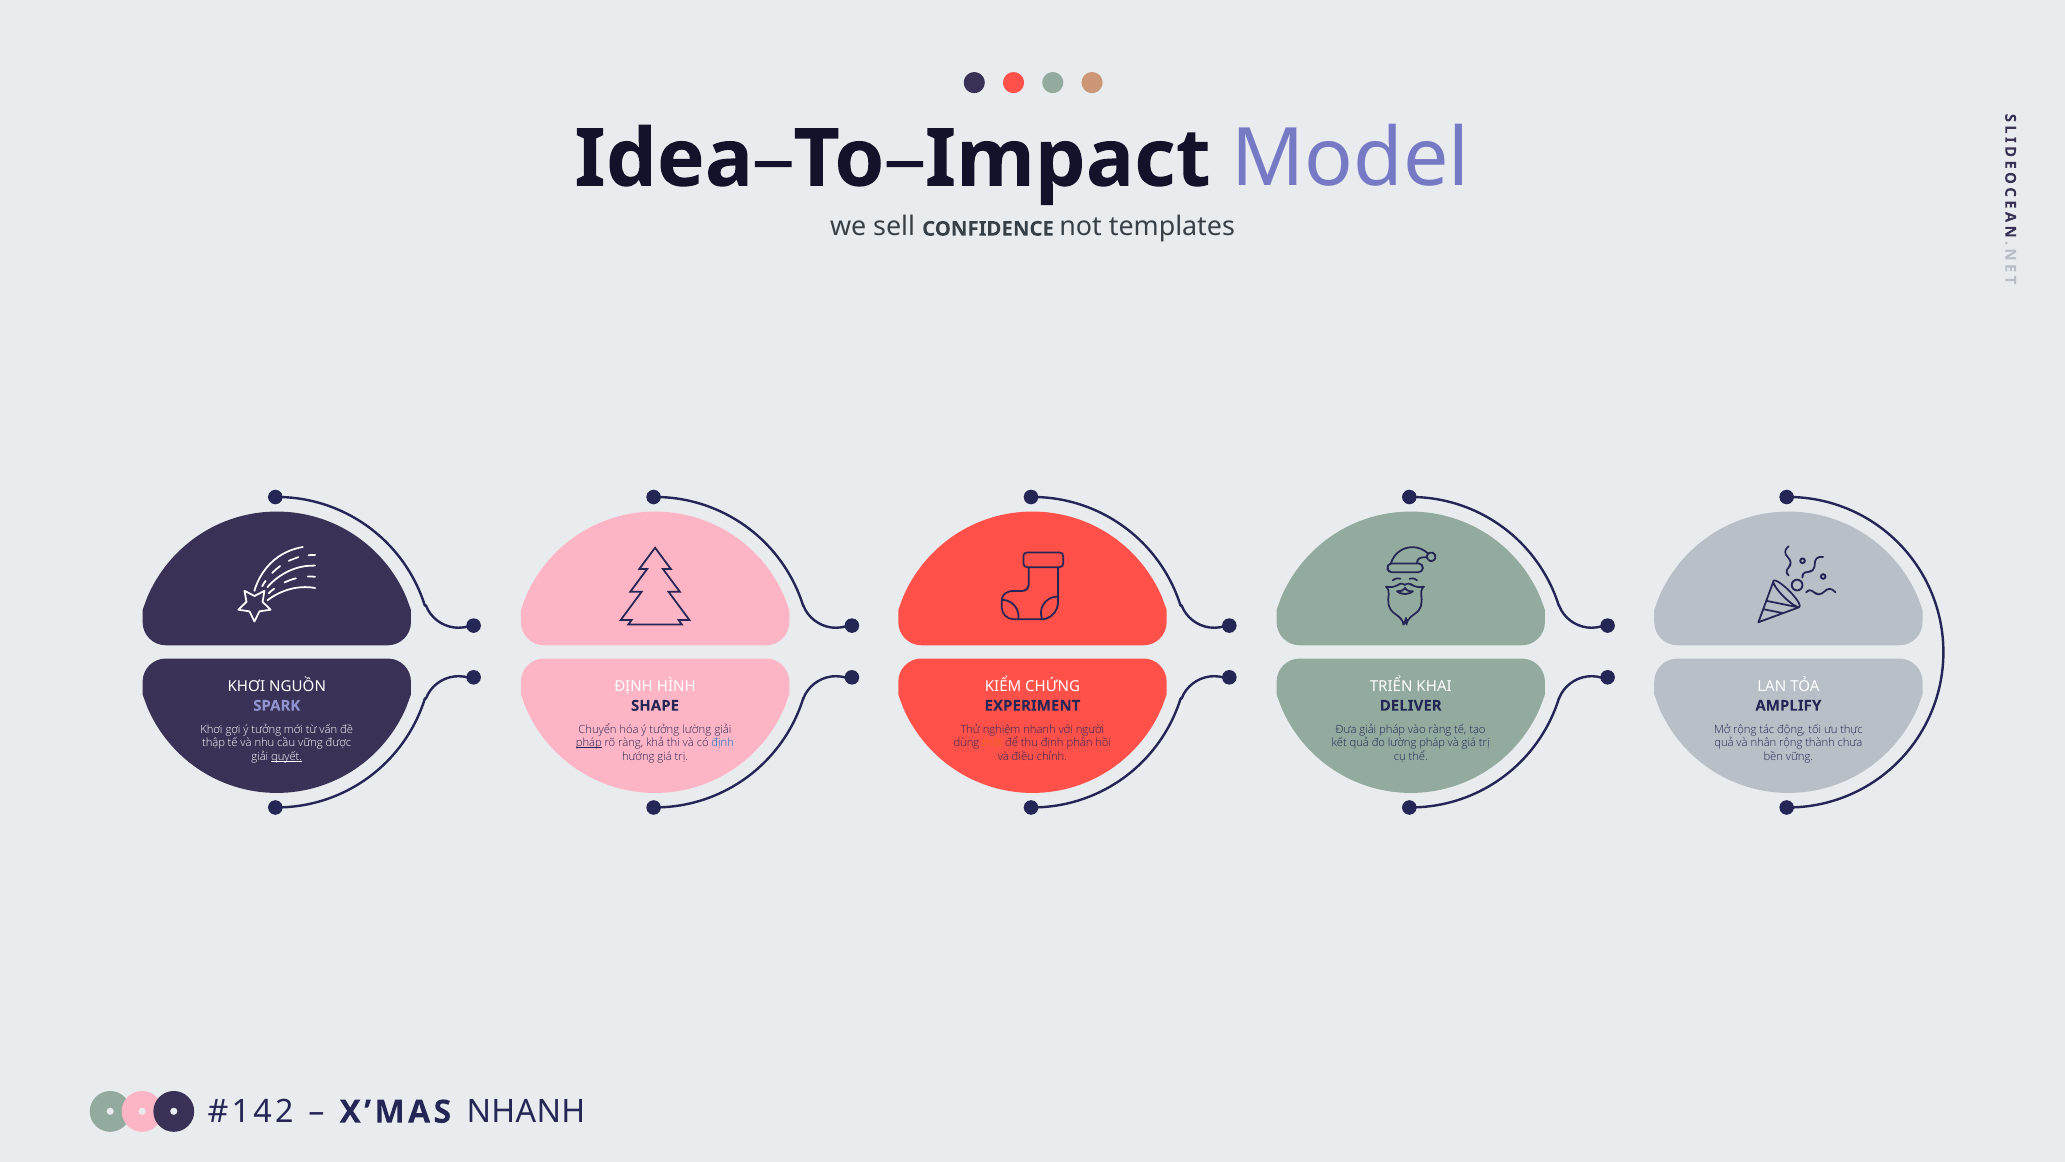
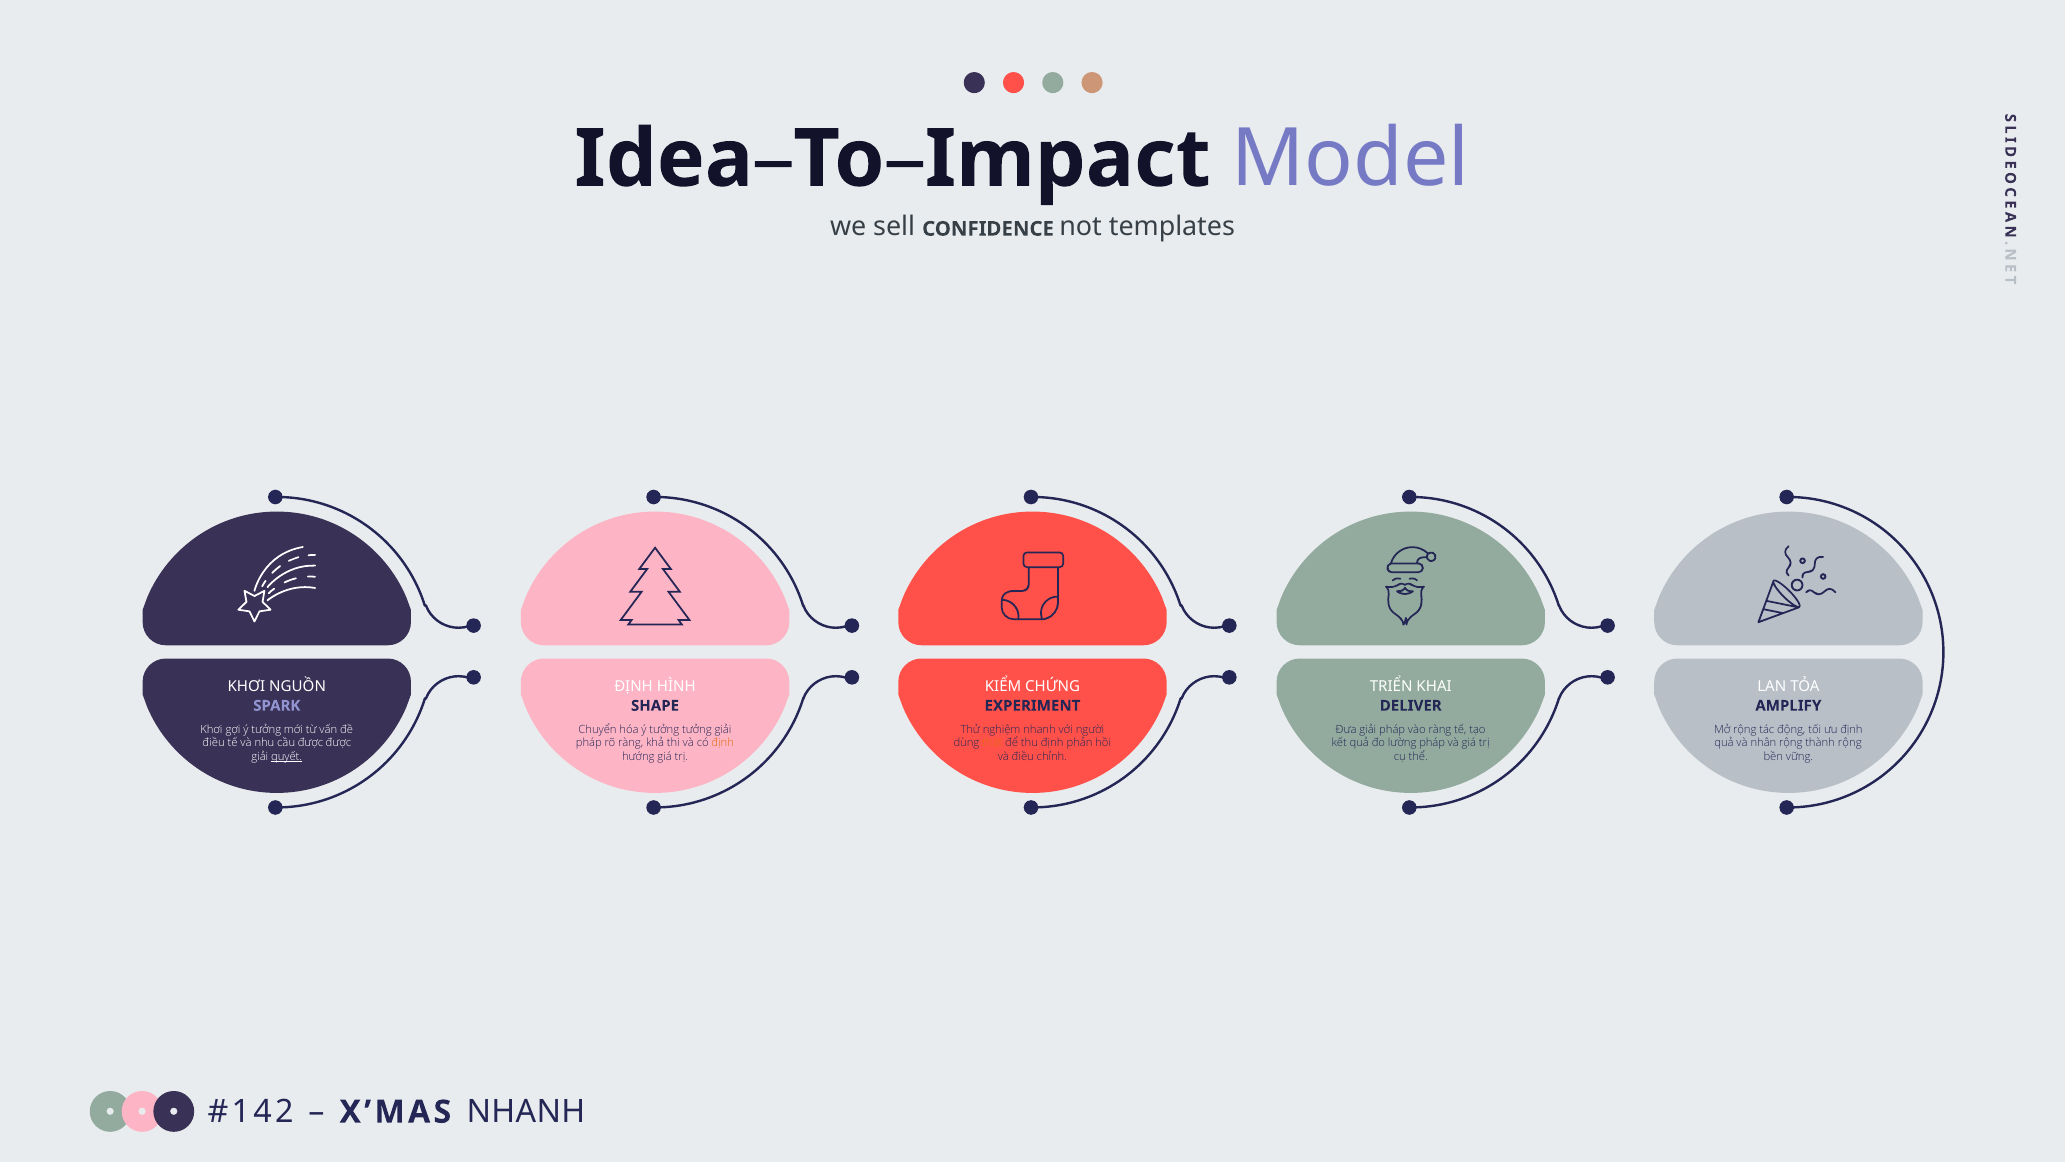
tưởng lường: lường -> tưởng
ưu thực: thực -> định
thập at (214, 743): thập -> điều
cầu vững: vững -> được
pháp at (589, 743) underline: present -> none
định at (723, 743) colour: blue -> orange
thành chưa: chưa -> rộng
